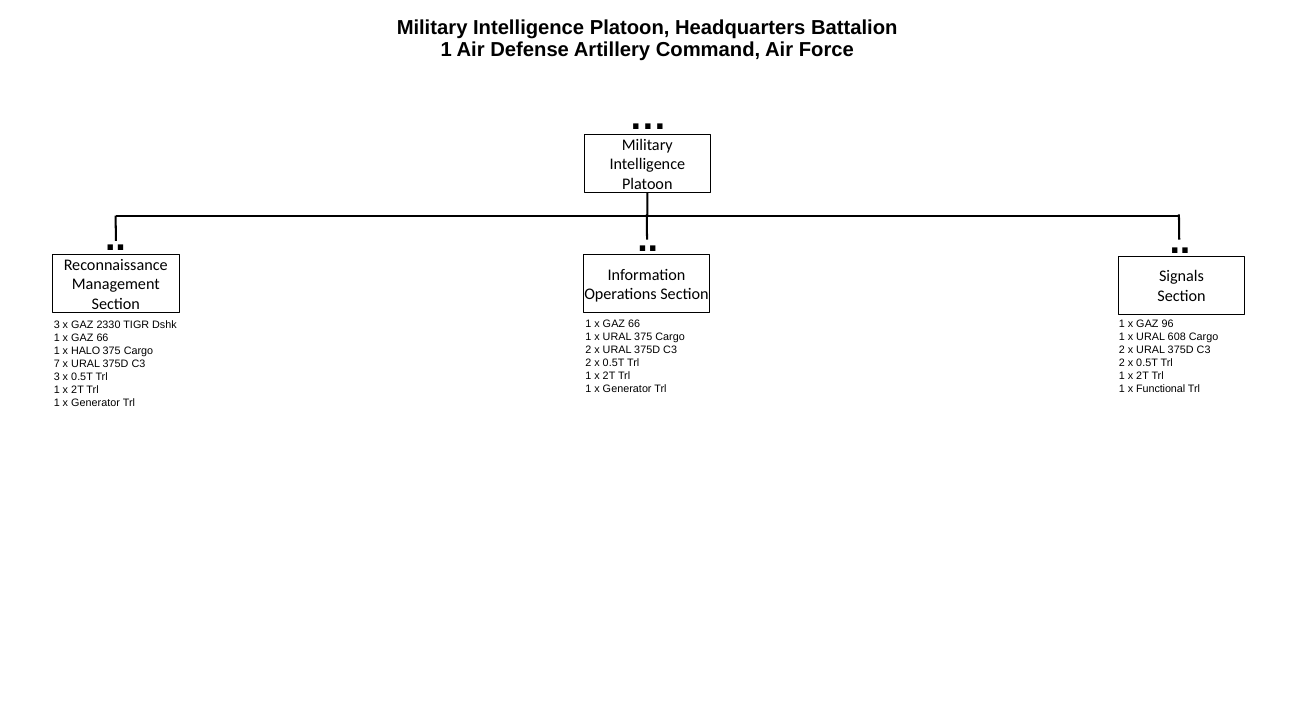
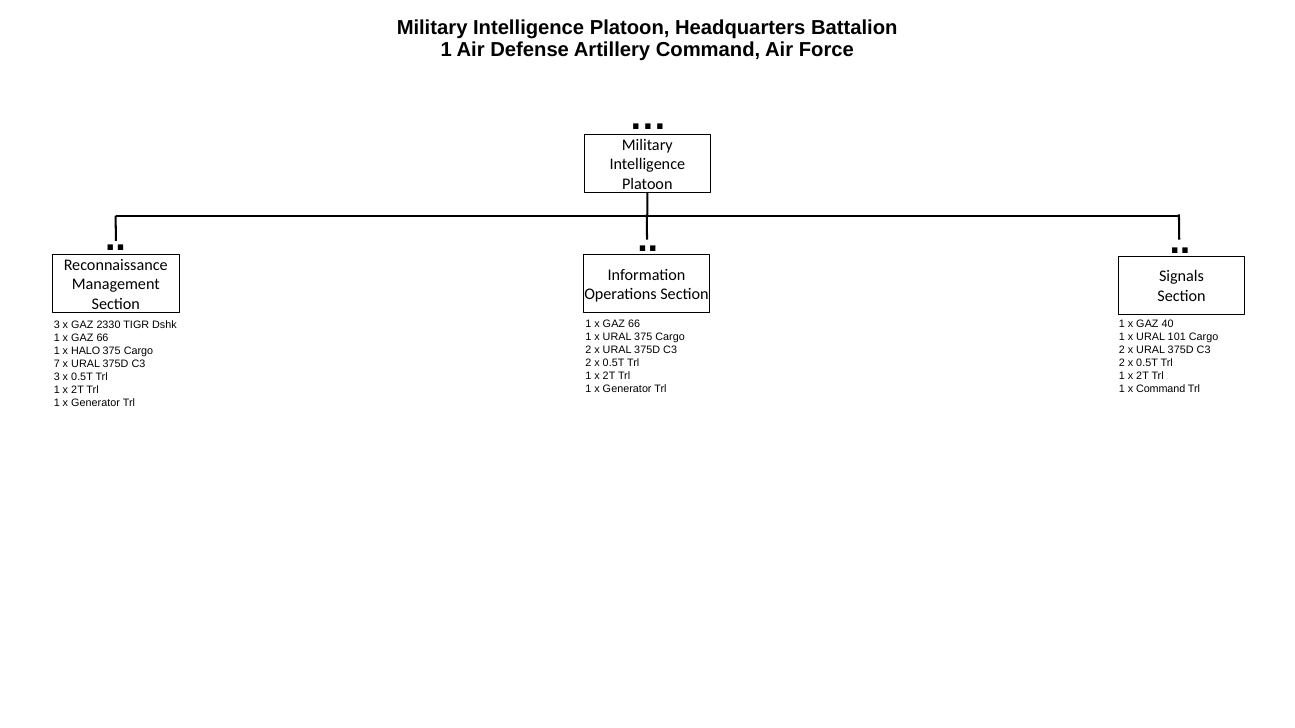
96: 96 -> 40
608: 608 -> 101
x Functional: Functional -> Command
